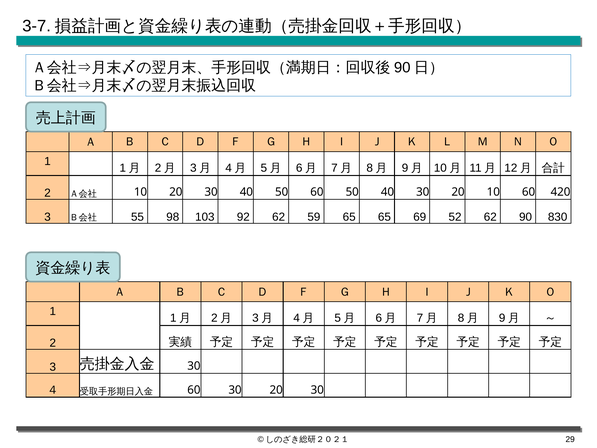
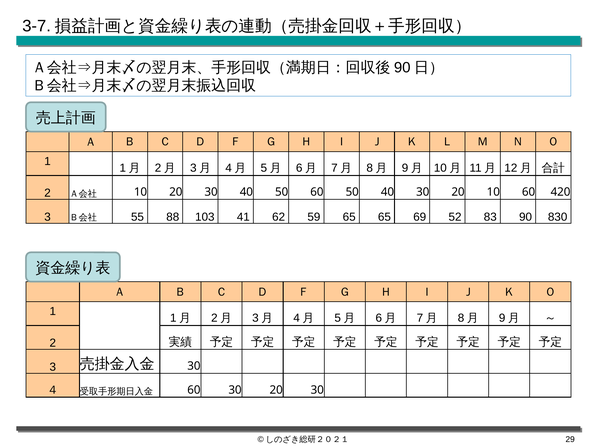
98: 98 -> 88
92: 92 -> 41
52 62: 62 -> 83
